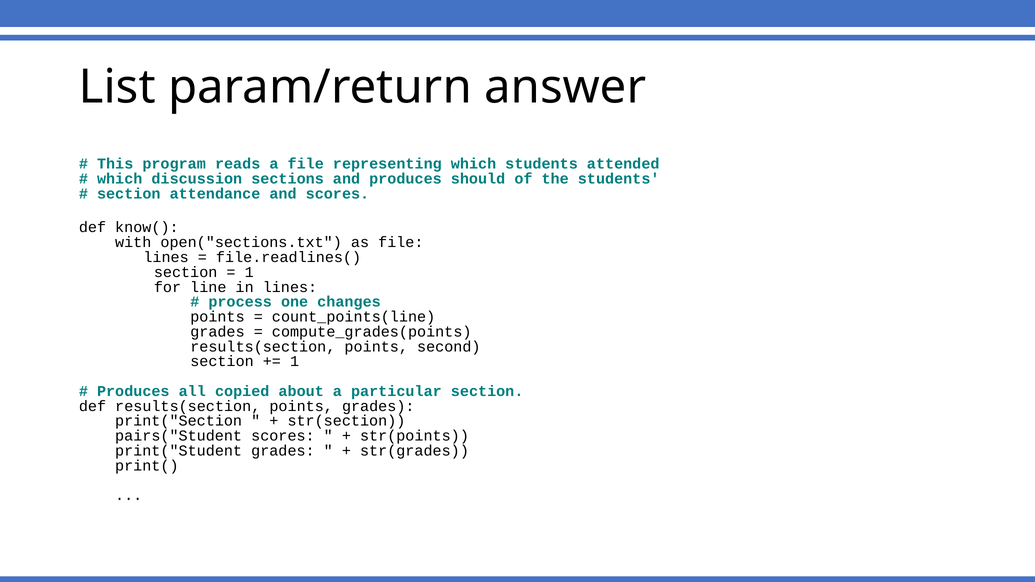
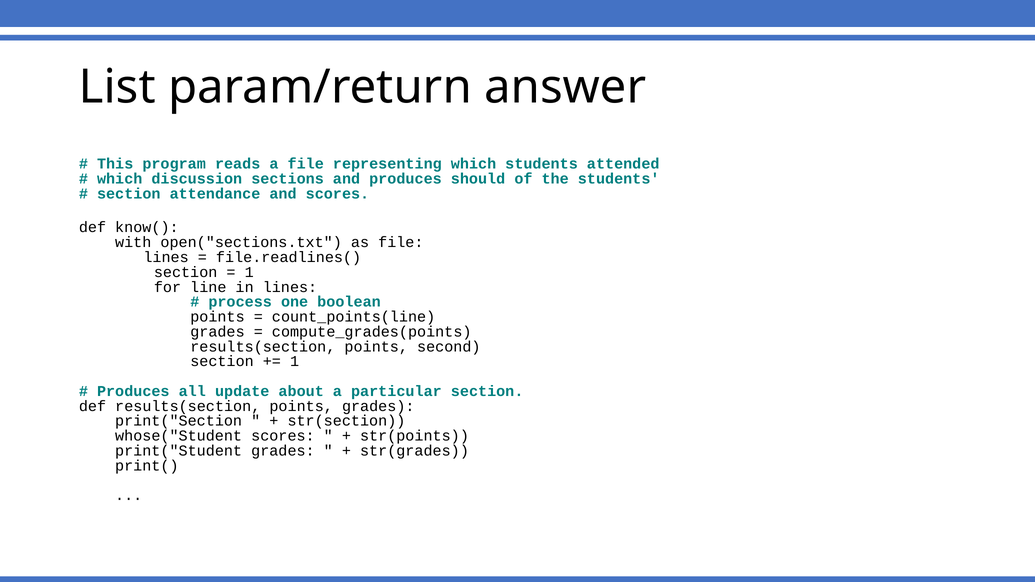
changes: changes -> boolean
copied: copied -> update
pairs("Student: pairs("Student -> whose("Student
